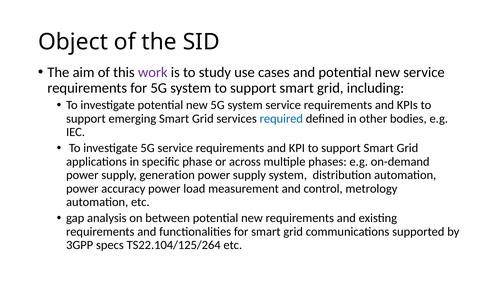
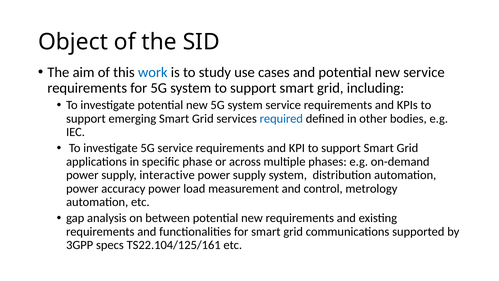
work colour: purple -> blue
generation: generation -> interactive
TS22.104/125/264: TS22.104/125/264 -> TS22.104/125/161
